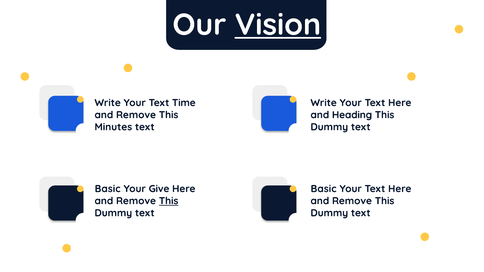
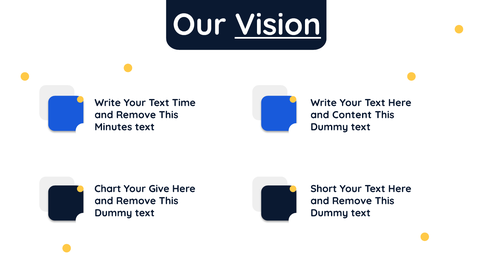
Heading: Heading -> Content
Basic at (108, 189): Basic -> Chart
Basic at (324, 189): Basic -> Short
This at (169, 201) underline: present -> none
